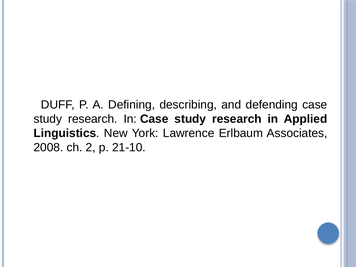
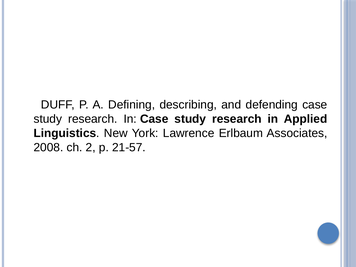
21-10: 21-10 -> 21-57
